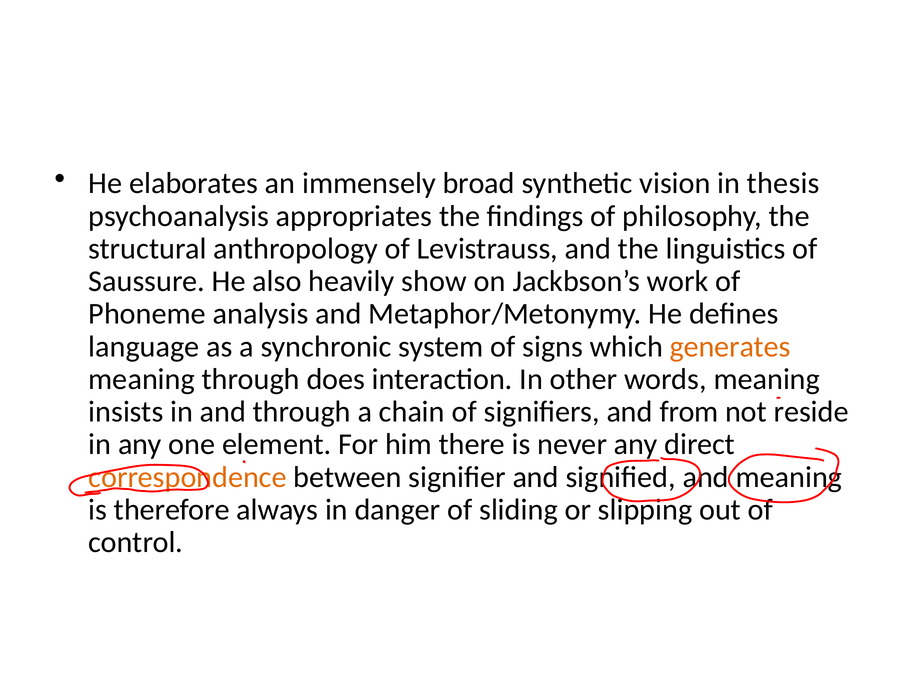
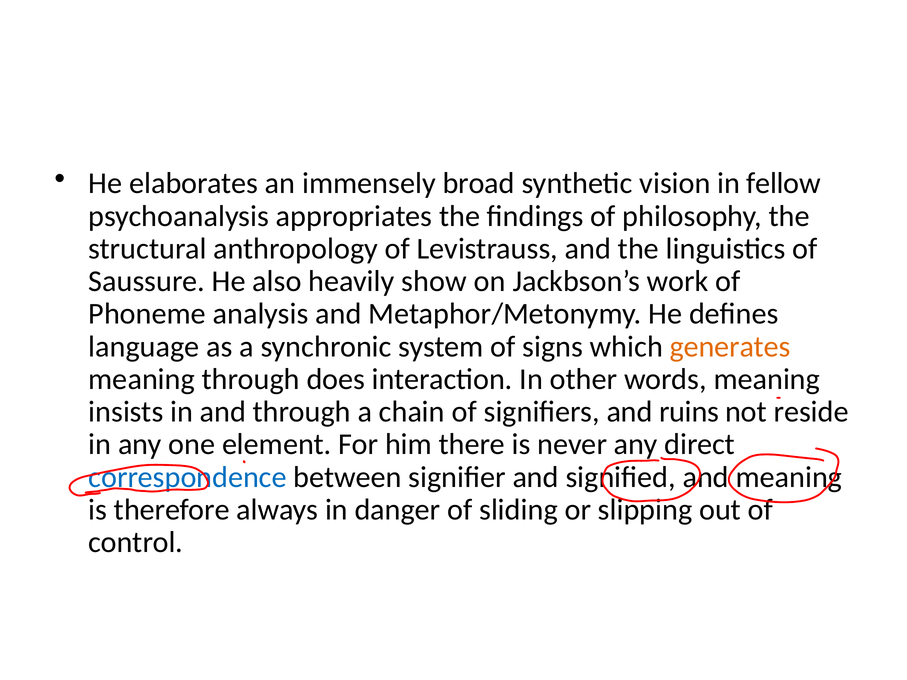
thesis: thesis -> fellow
from: from -> ruins
correspondence colour: orange -> blue
